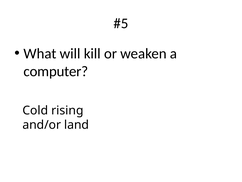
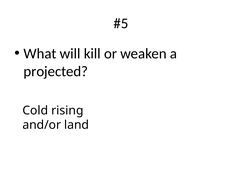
computer: computer -> projected
